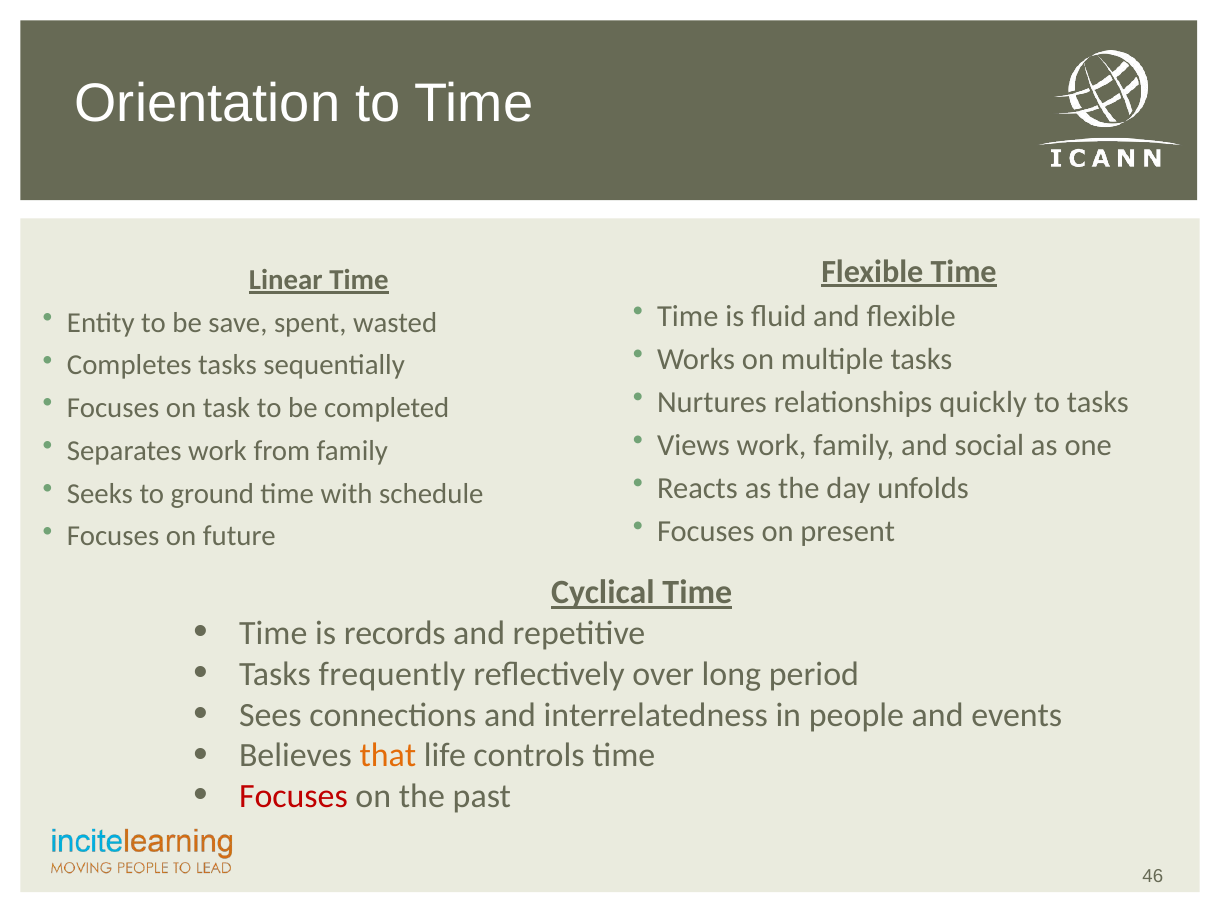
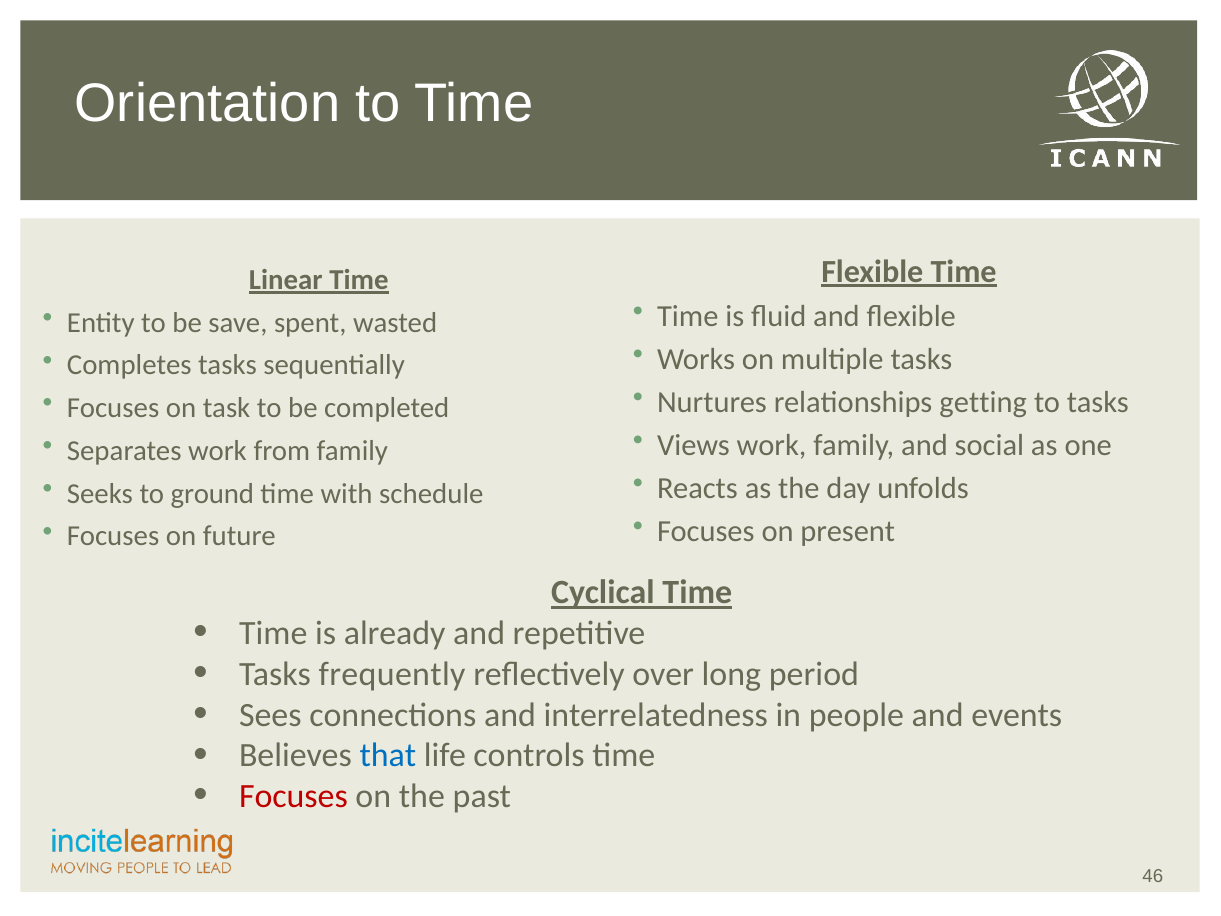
quickly: quickly -> getting
records: records -> already
that colour: orange -> blue
